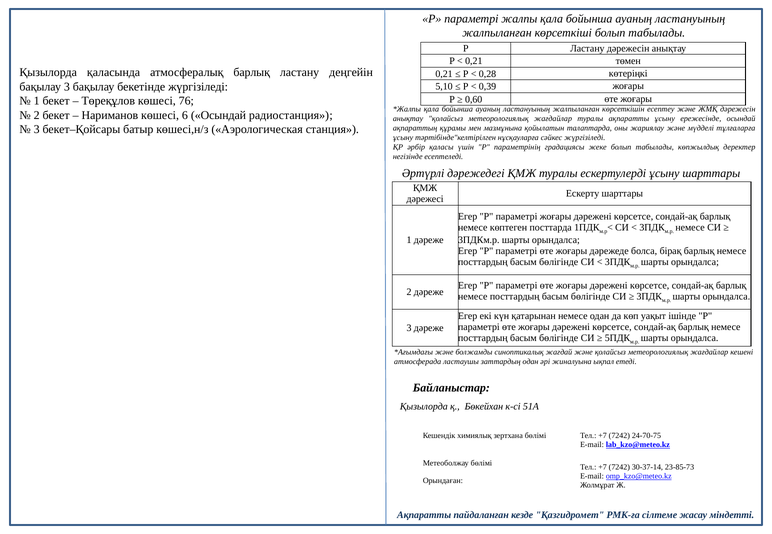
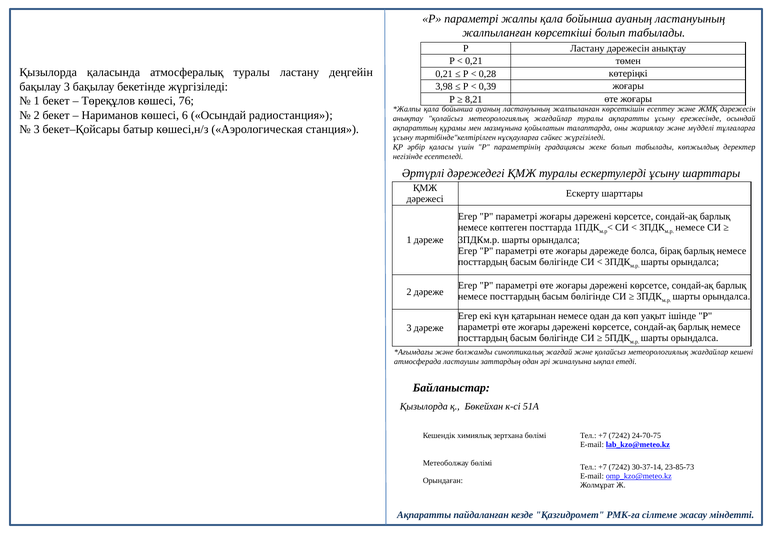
атмосфералық барлық: барлық -> туралы
5,10: 5,10 -> 3,98
0,60: 0,60 -> 8,21
